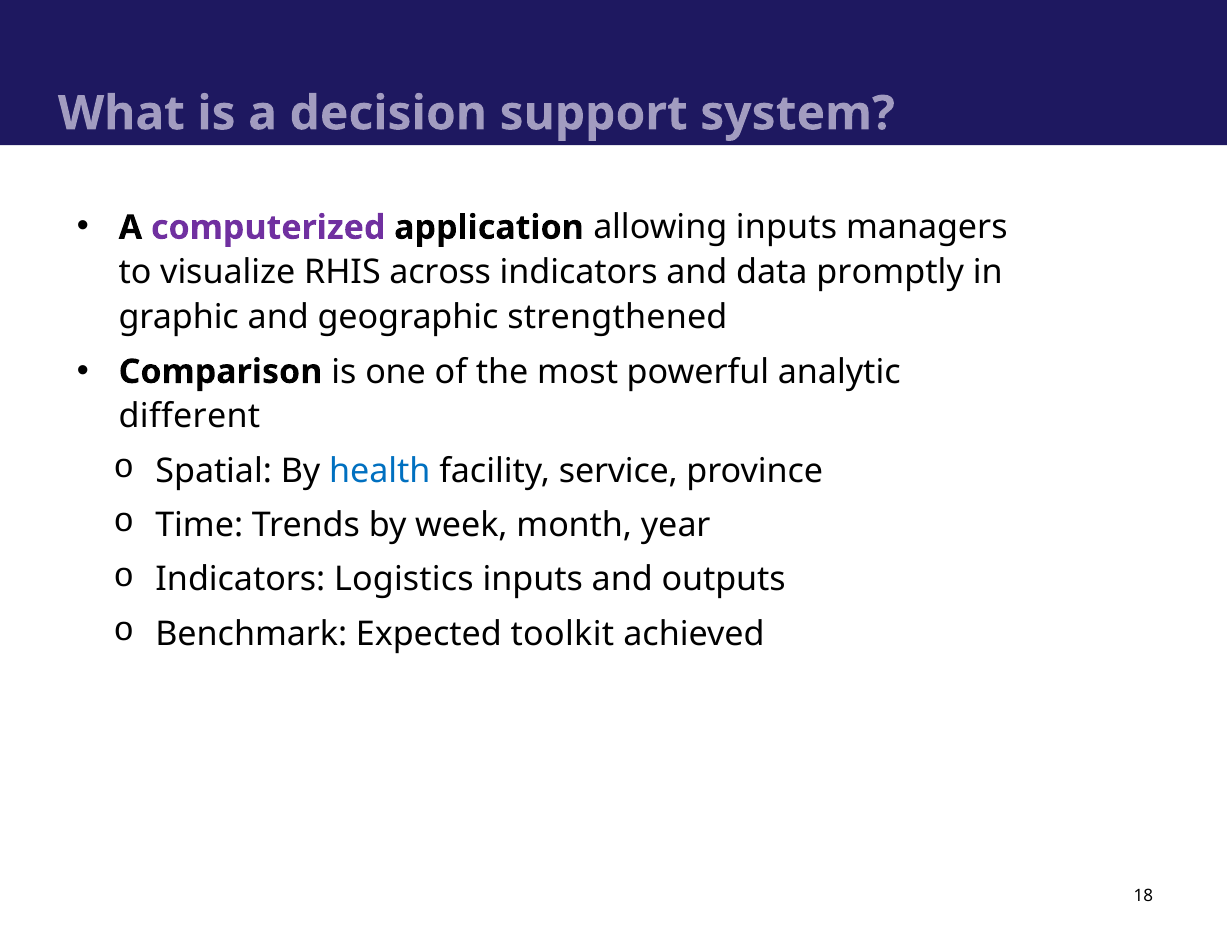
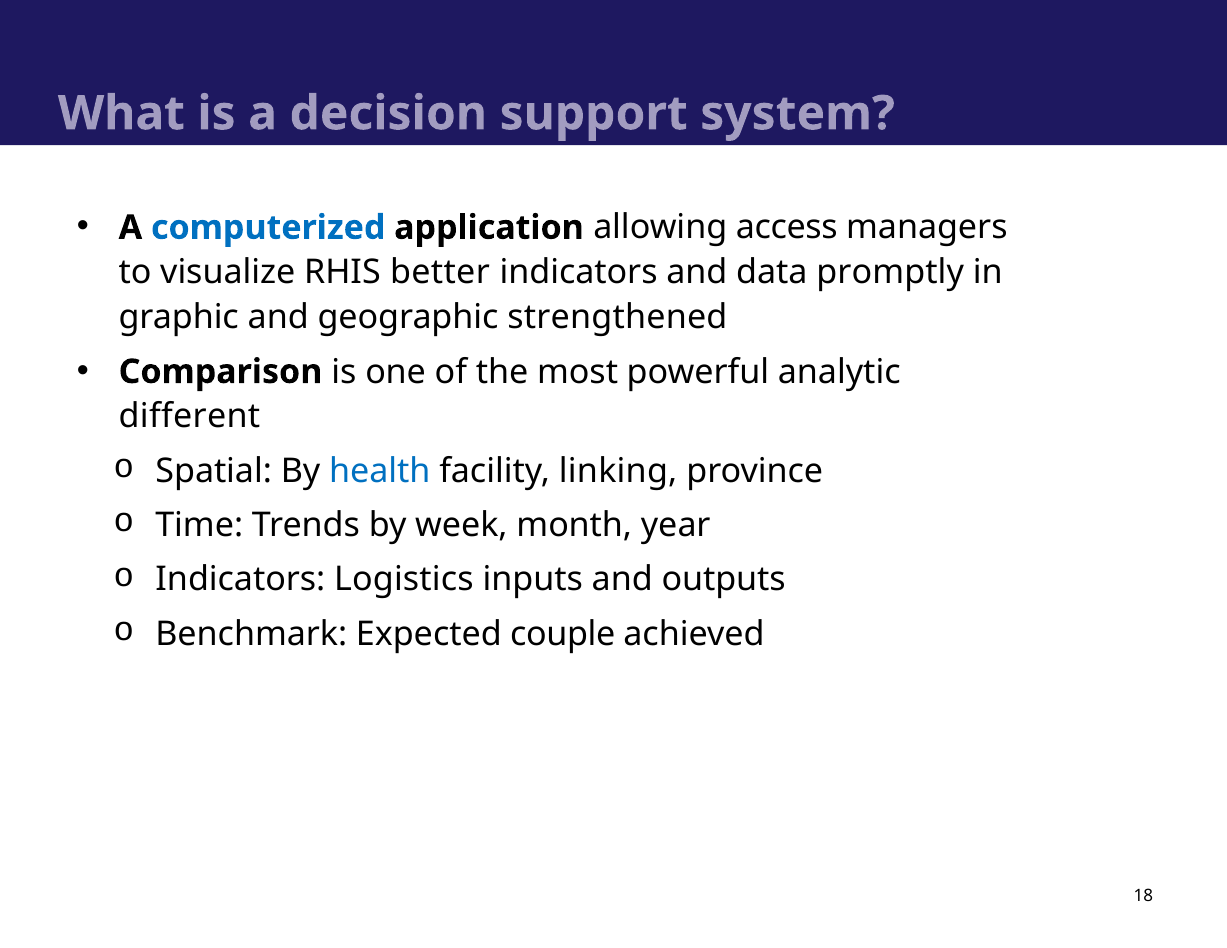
computerized colour: purple -> blue
allowing inputs: inputs -> access
across: across -> better
service: service -> linking
toolkit: toolkit -> couple
